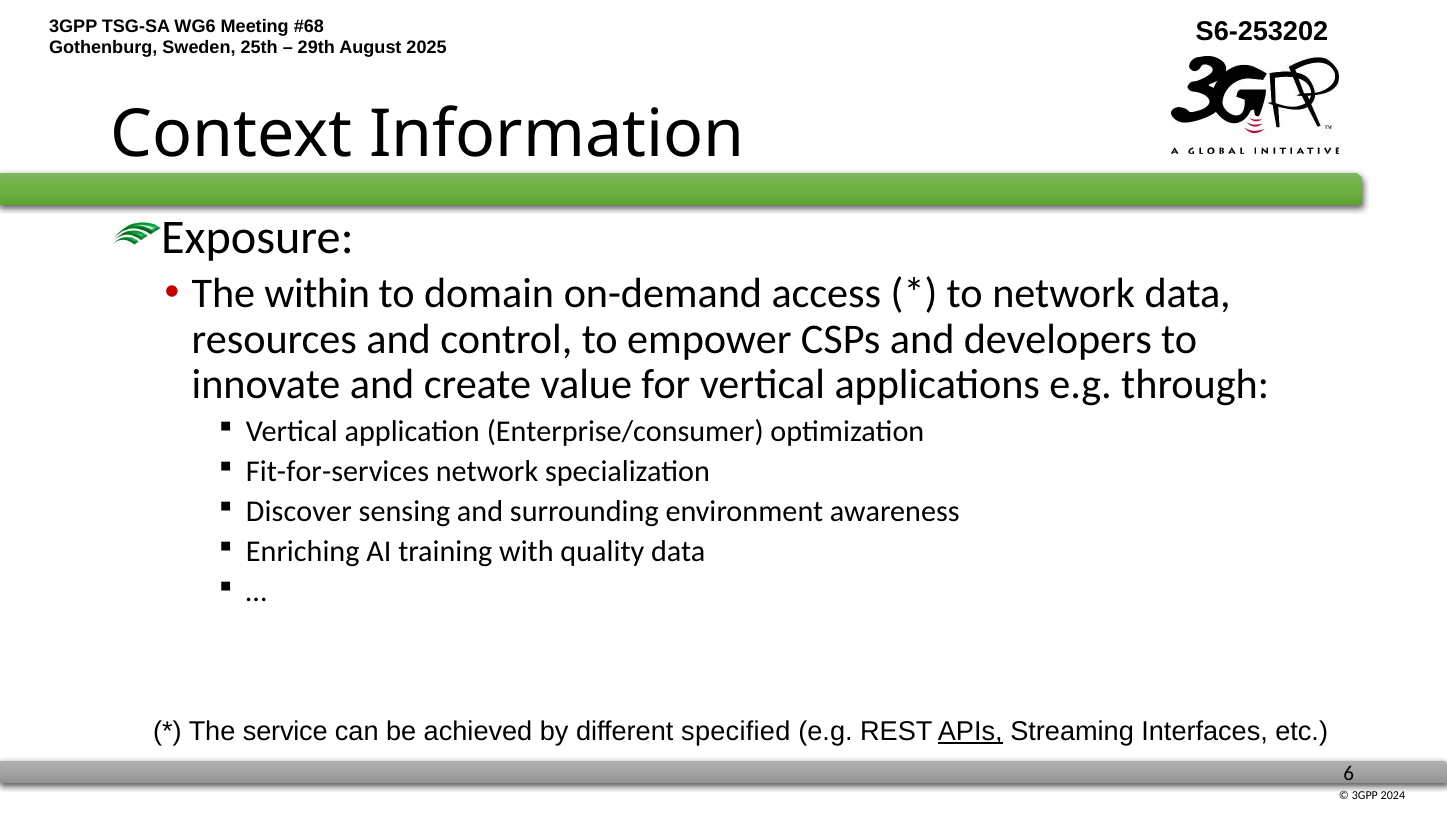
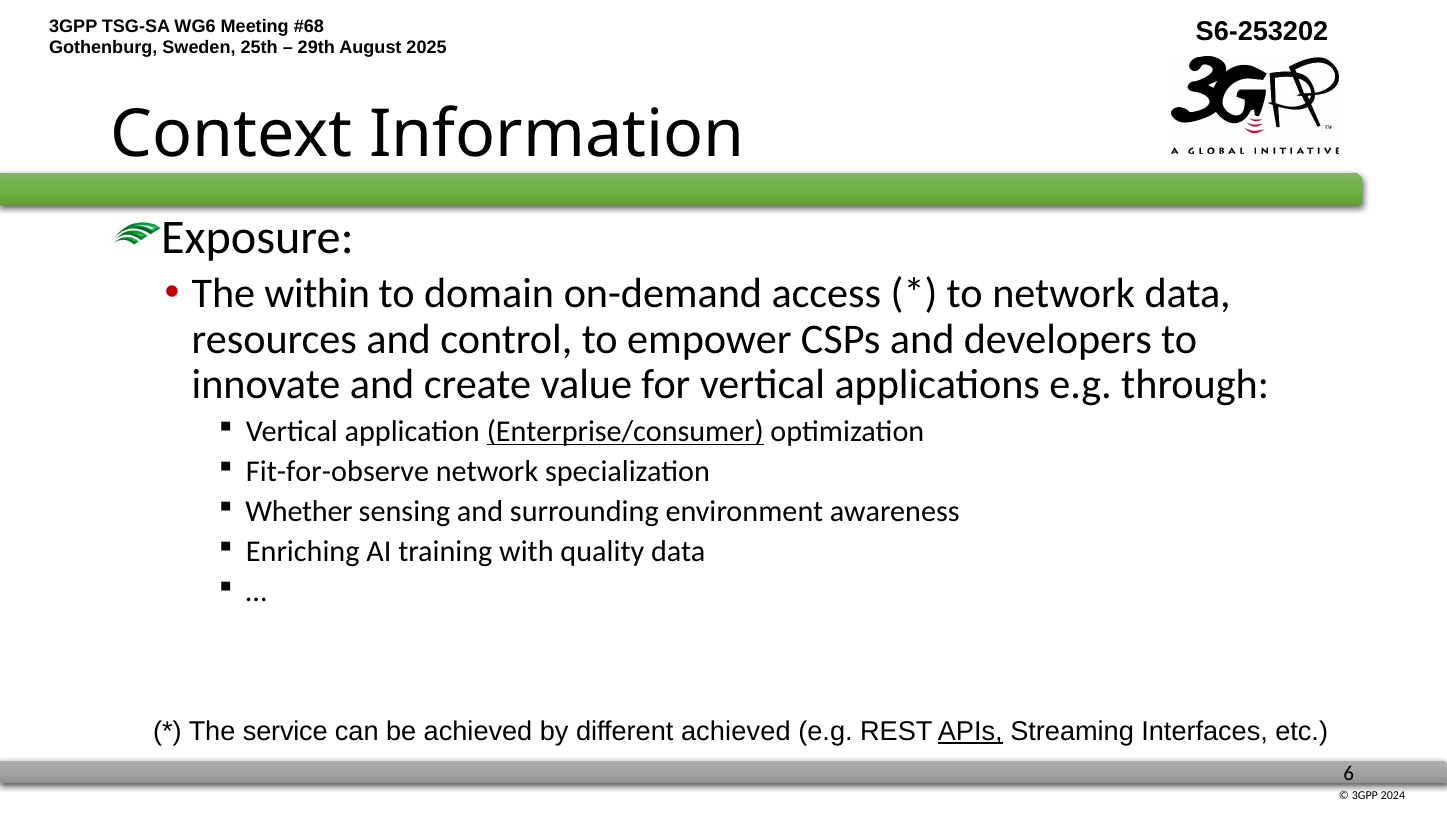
Enterprise/consumer underline: none -> present
Fit-for-services: Fit-for-services -> Fit-for-observe
Discover: Discover -> Whether
different specified: specified -> achieved
